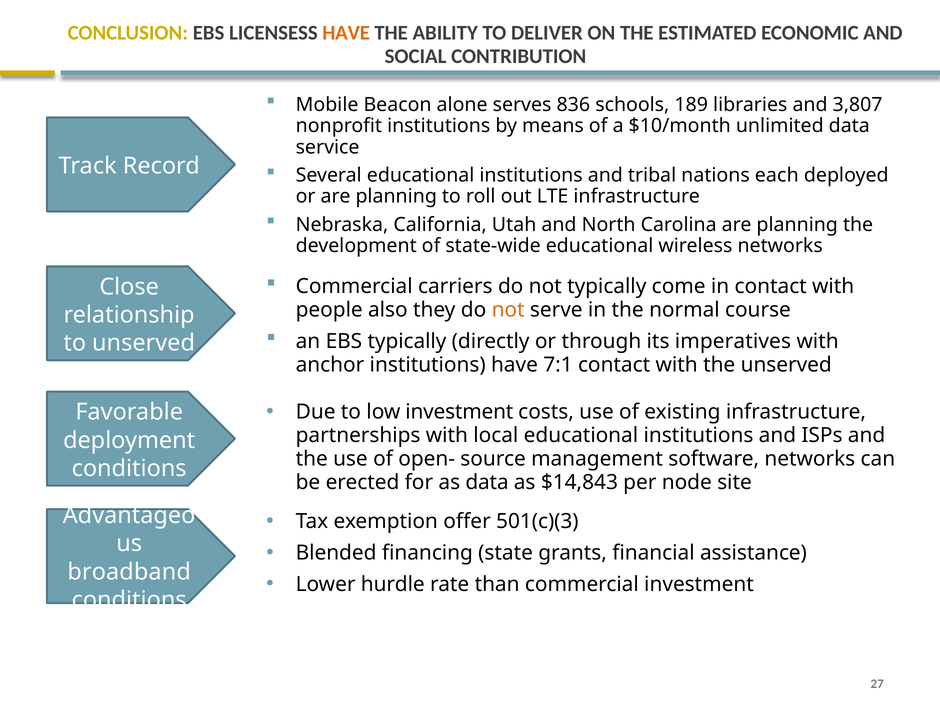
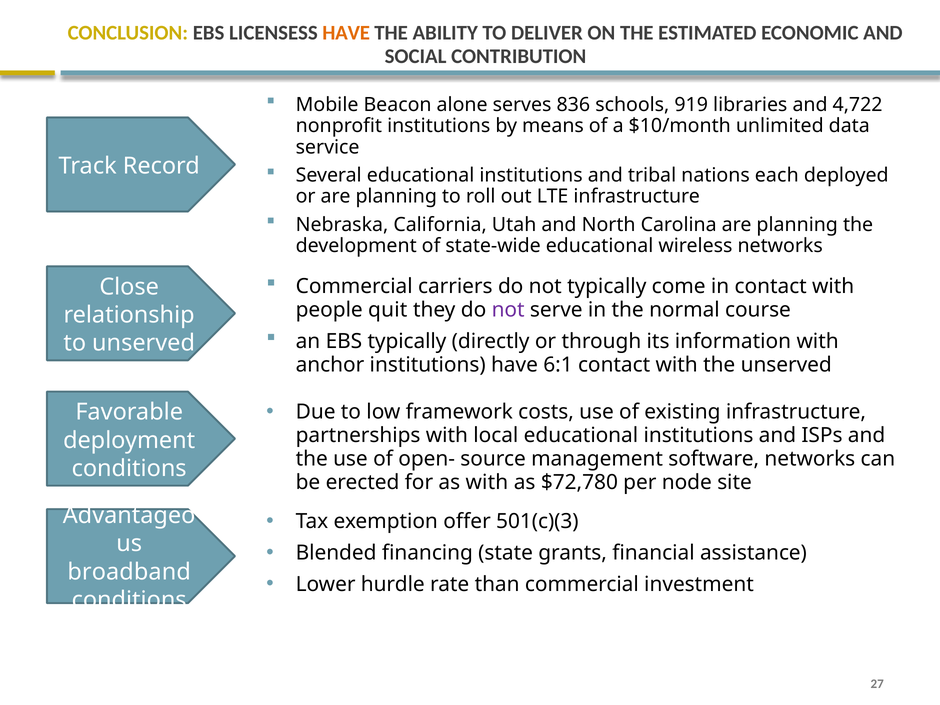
189: 189 -> 919
3,807: 3,807 -> 4,722
also: also -> quit
not at (508, 310) colour: orange -> purple
imperatives: imperatives -> information
7:1: 7:1 -> 6:1
low investment: investment -> framework
as data: data -> with
$14,843: $14,843 -> $72,780
